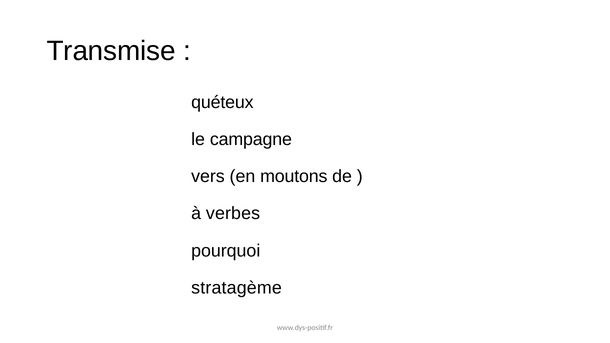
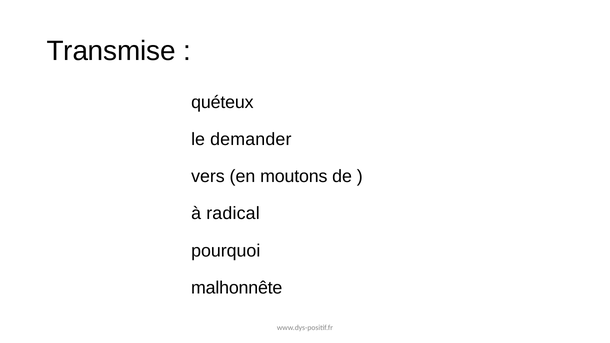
campagne: campagne -> demander
verbes: verbes -> radical
stratagème: stratagème -> malhonnête
